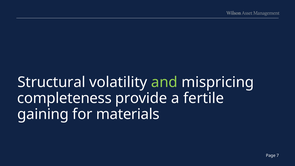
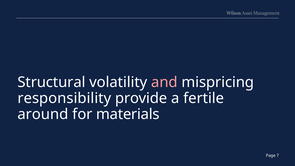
and colour: light green -> pink
completeness: completeness -> responsibility
gaining: gaining -> around
